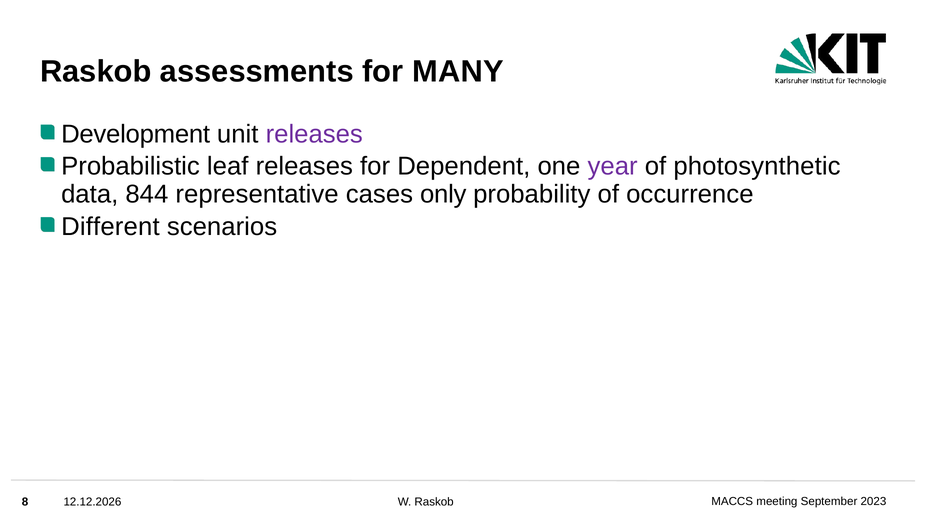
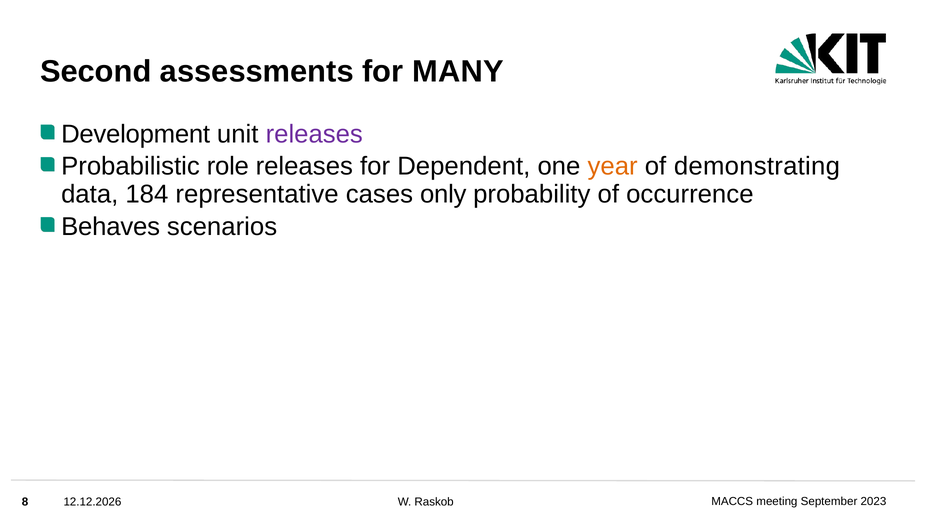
Raskob at (96, 71): Raskob -> Second
leaf: leaf -> role
year colour: purple -> orange
photosynthetic: photosynthetic -> demonstrating
844: 844 -> 184
Different: Different -> Behaves
